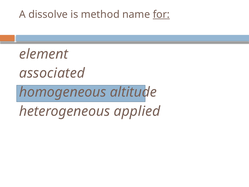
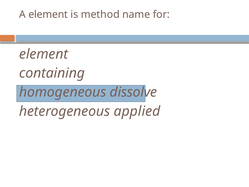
A dissolve: dissolve -> element
for underline: present -> none
associated: associated -> containing
altitude: altitude -> dissolve
